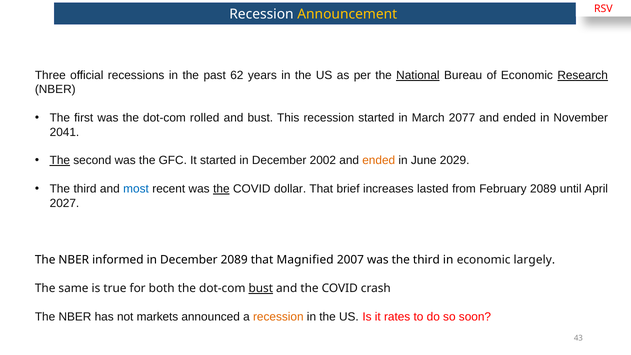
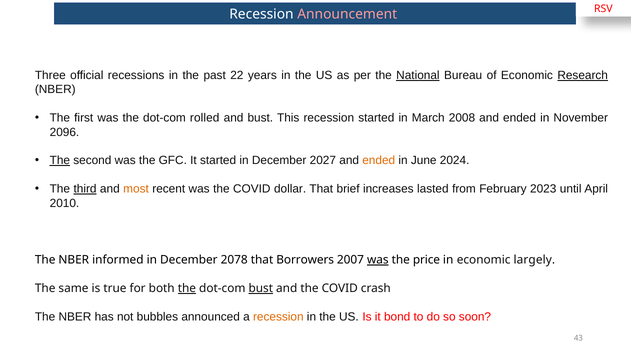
Announcement colour: yellow -> pink
62: 62 -> 22
2077: 2077 -> 2008
2041: 2041 -> 2096
2002: 2002 -> 2027
2029: 2029 -> 2024
third at (85, 189) underline: none -> present
most colour: blue -> orange
the at (221, 189) underline: present -> none
February 2089: 2089 -> 2023
2027: 2027 -> 2010
December 2089: 2089 -> 2078
Magnified: Magnified -> Borrowers
was at (378, 260) underline: none -> present
third at (426, 260): third -> price
the at (187, 288) underline: none -> present
markets: markets -> bubbles
rates: rates -> bond
